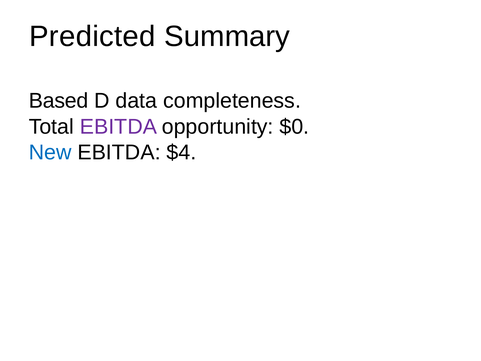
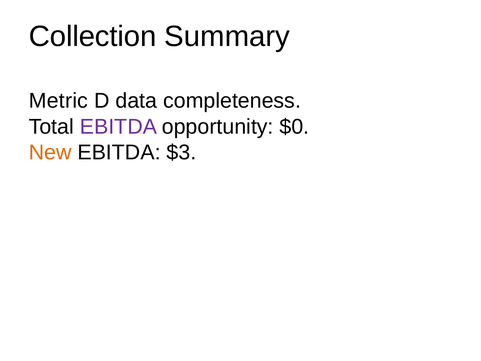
Predicted: Predicted -> Collection
Based: Based -> Metric
New colour: blue -> orange
$4: $4 -> $3
